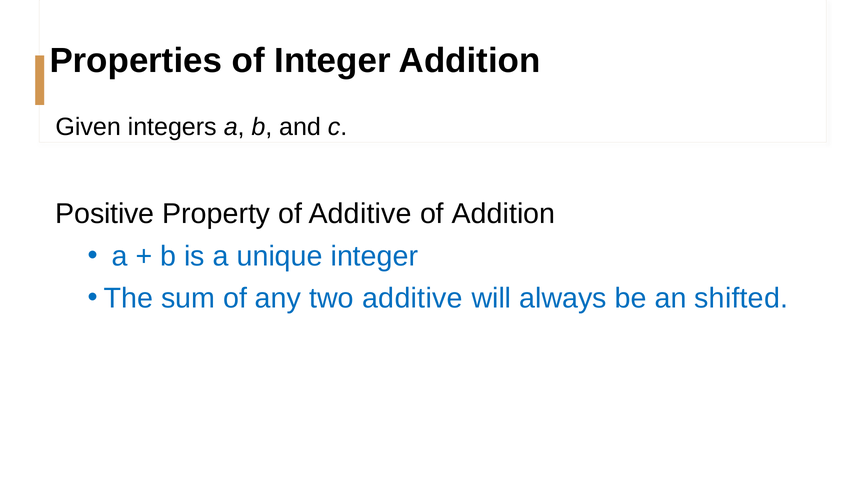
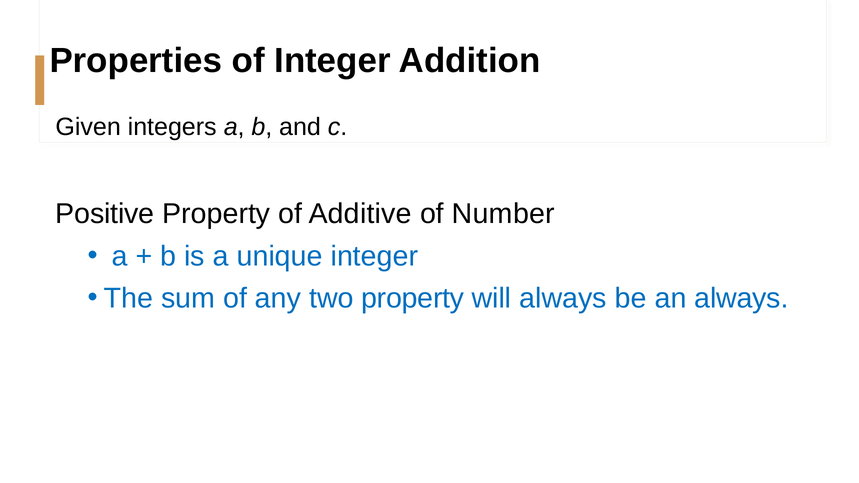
of Addition: Addition -> Number
two additive: additive -> property
an shifted: shifted -> always
